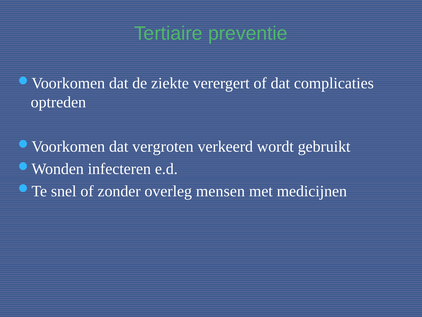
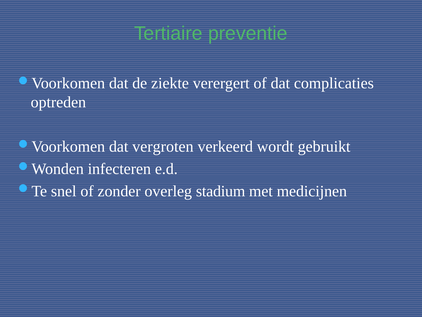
mensen: mensen -> stadium
